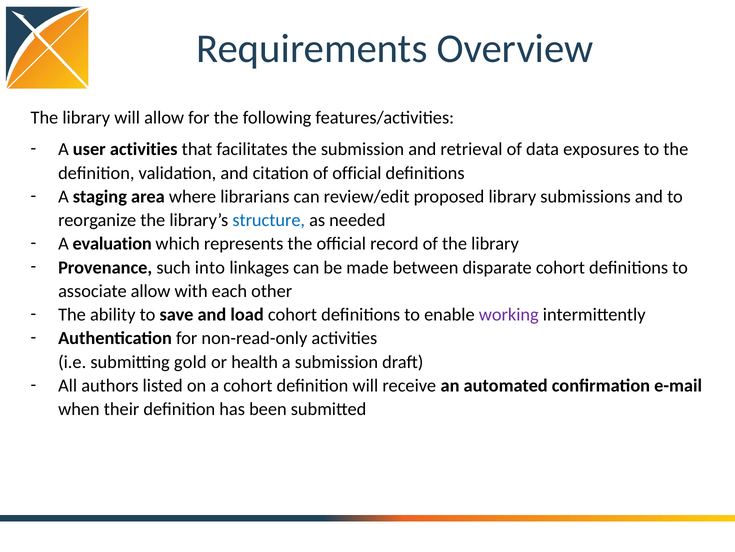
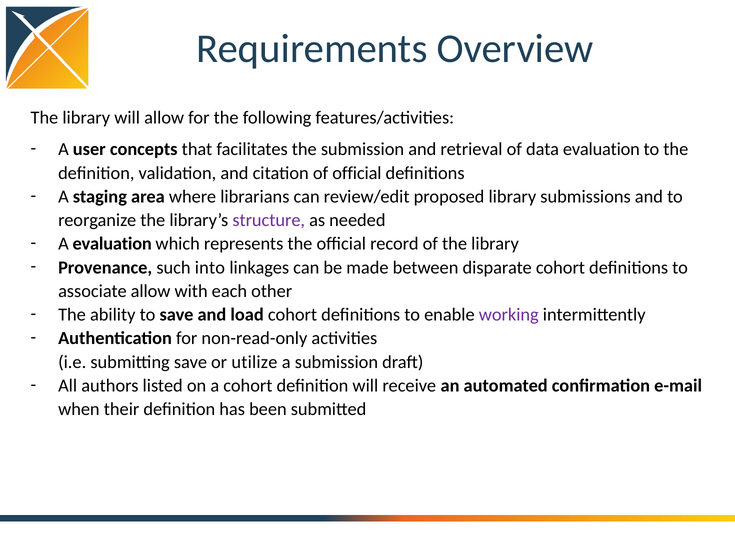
user activities: activities -> concepts
data exposures: exposures -> evaluation
structure colour: blue -> purple
submitting gold: gold -> save
health: health -> utilize
